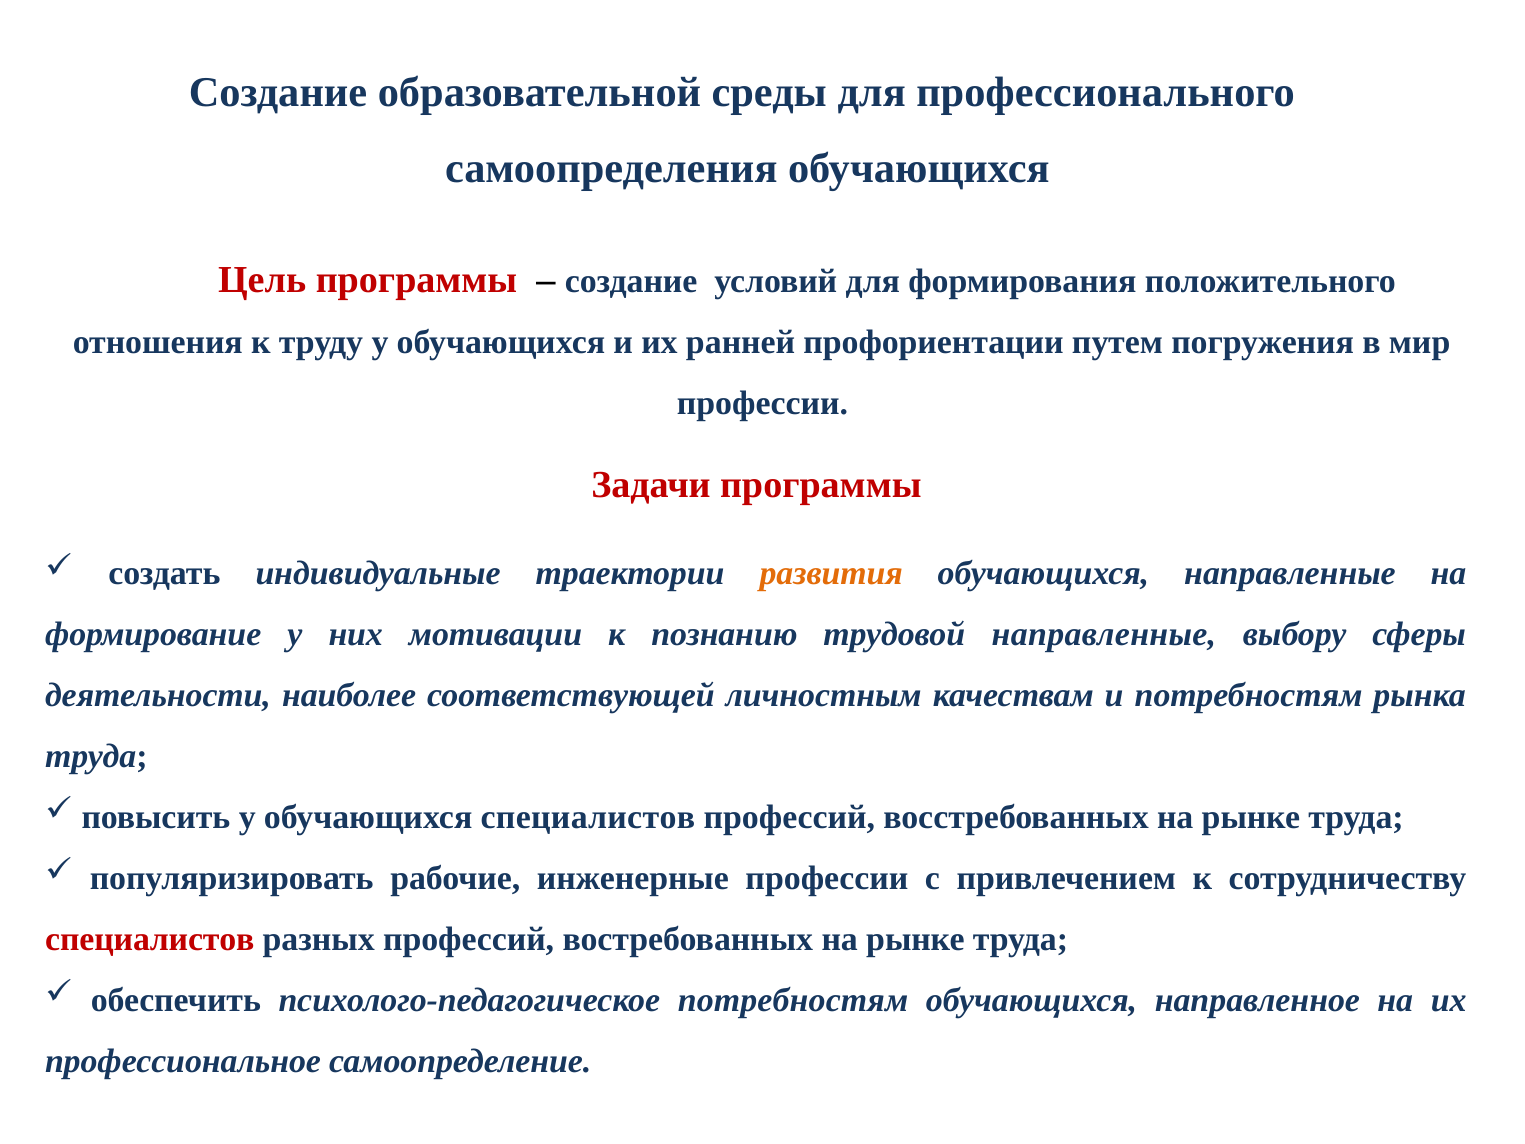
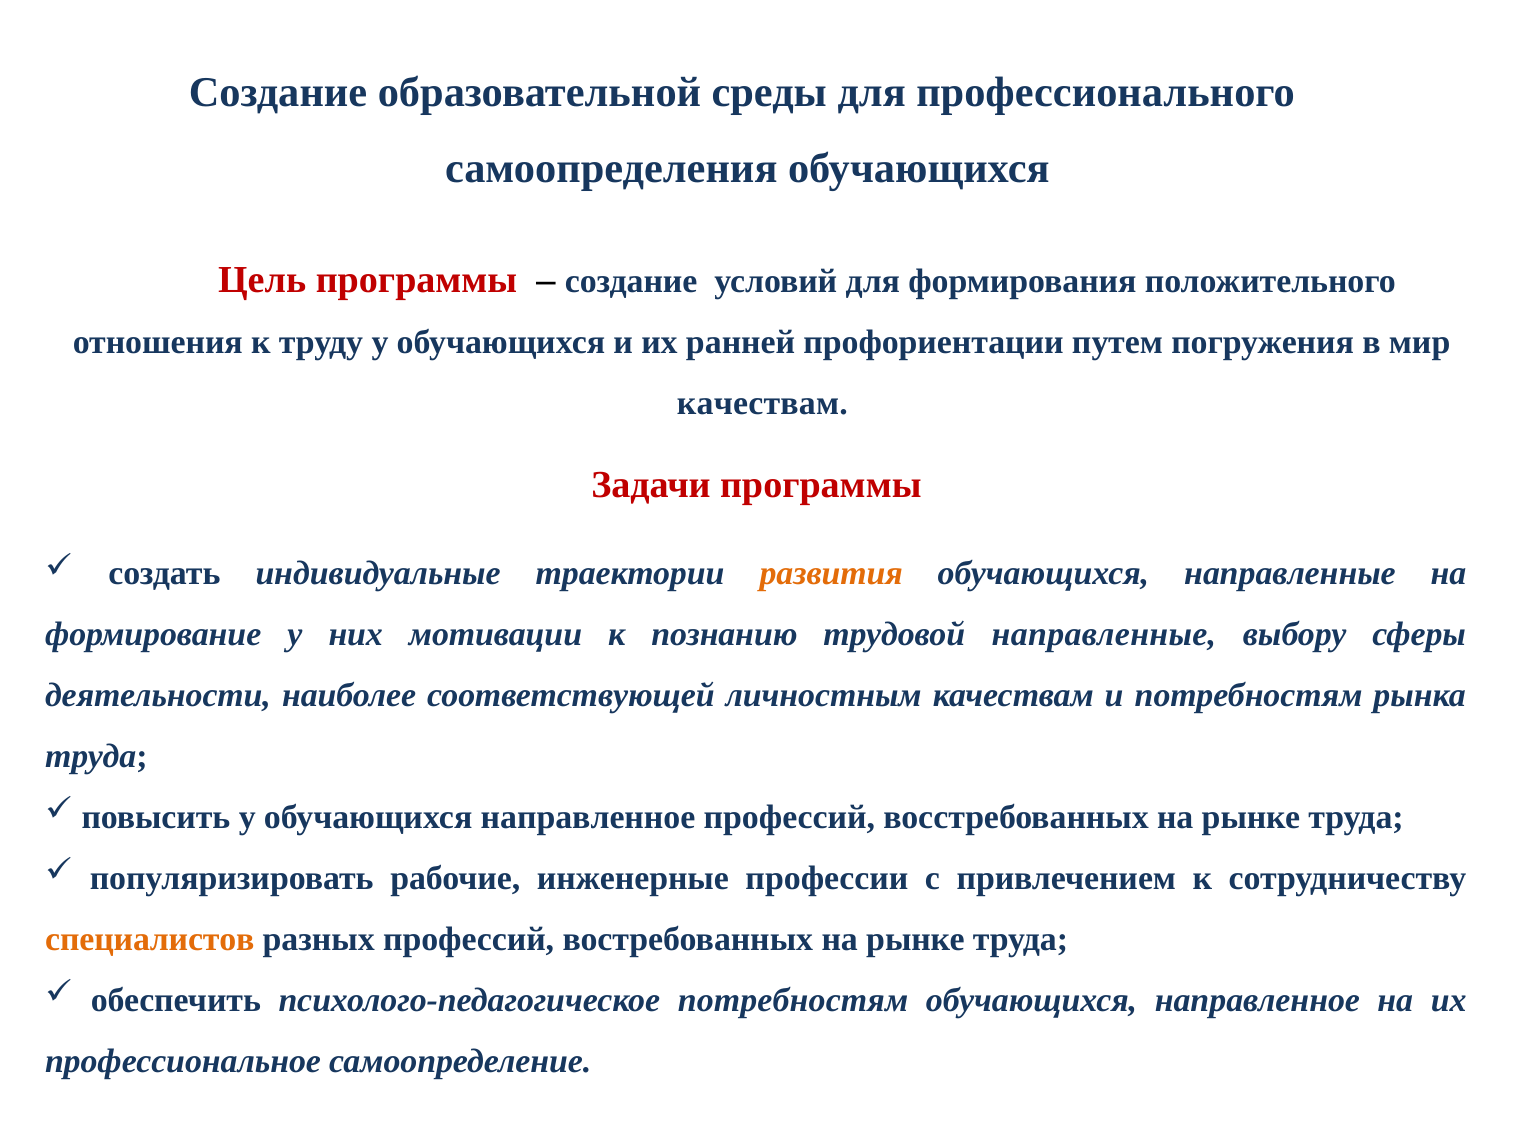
профессии at (762, 404): профессии -> качествам
у обучающихся специалистов: специалистов -> направленное
специалистов at (150, 939) colour: red -> orange
